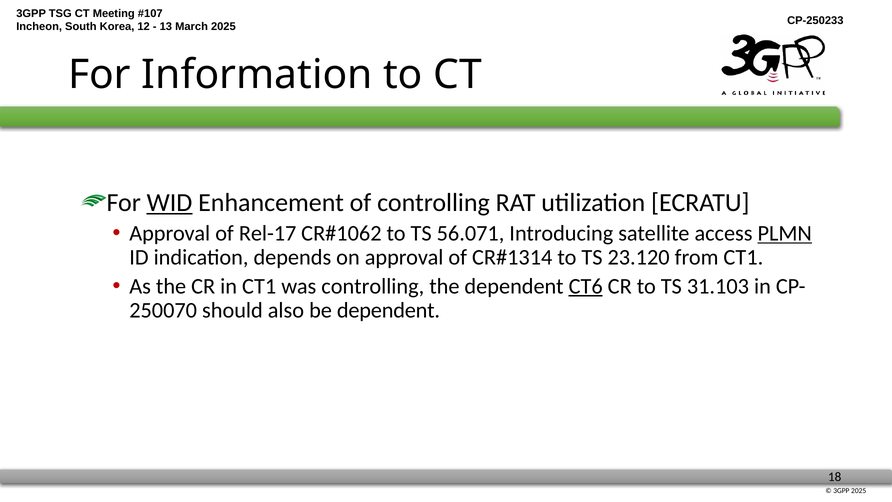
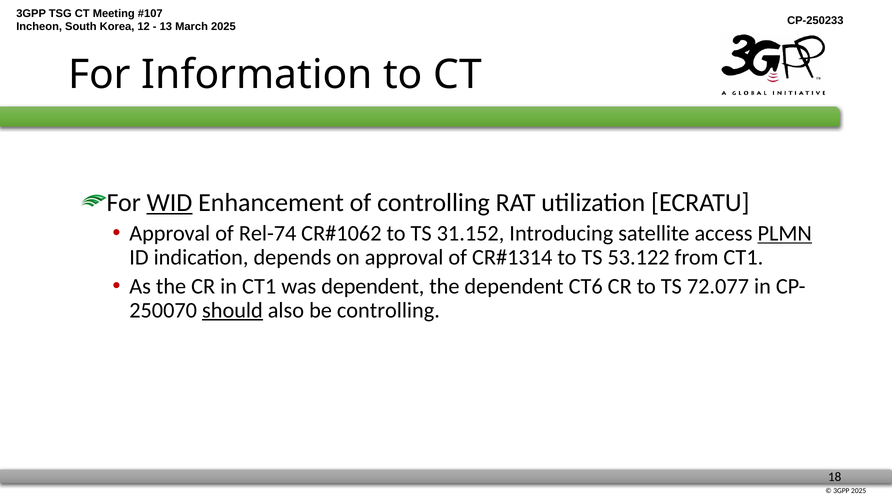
Rel-17: Rel-17 -> Rel-74
56.071: 56.071 -> 31.152
23.120: 23.120 -> 53.122
was controlling: controlling -> dependent
CT6 underline: present -> none
31.103: 31.103 -> 72.077
should underline: none -> present
be dependent: dependent -> controlling
